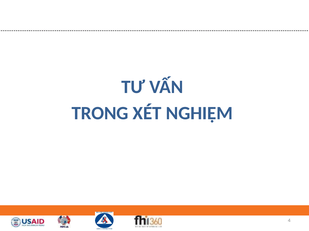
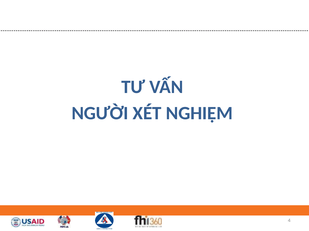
TRONG: TRONG -> NGƯỜI
